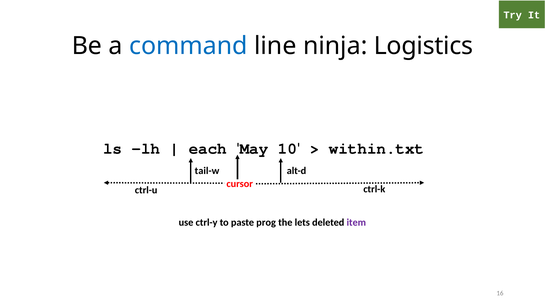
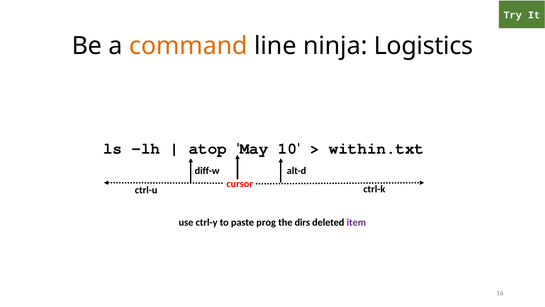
command colour: blue -> orange
each: each -> atop
tail-w: tail-w -> diff-w
lets: lets -> dirs
